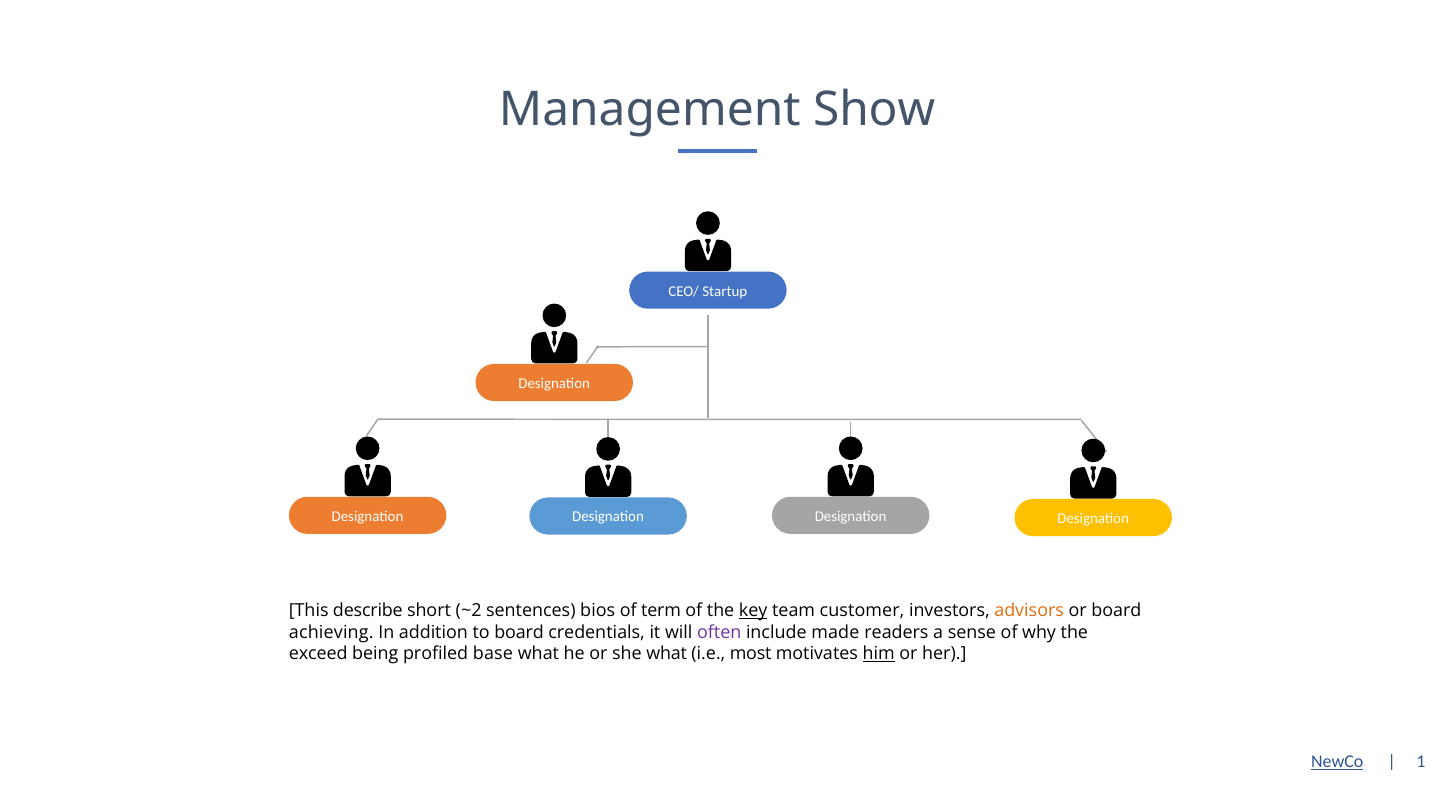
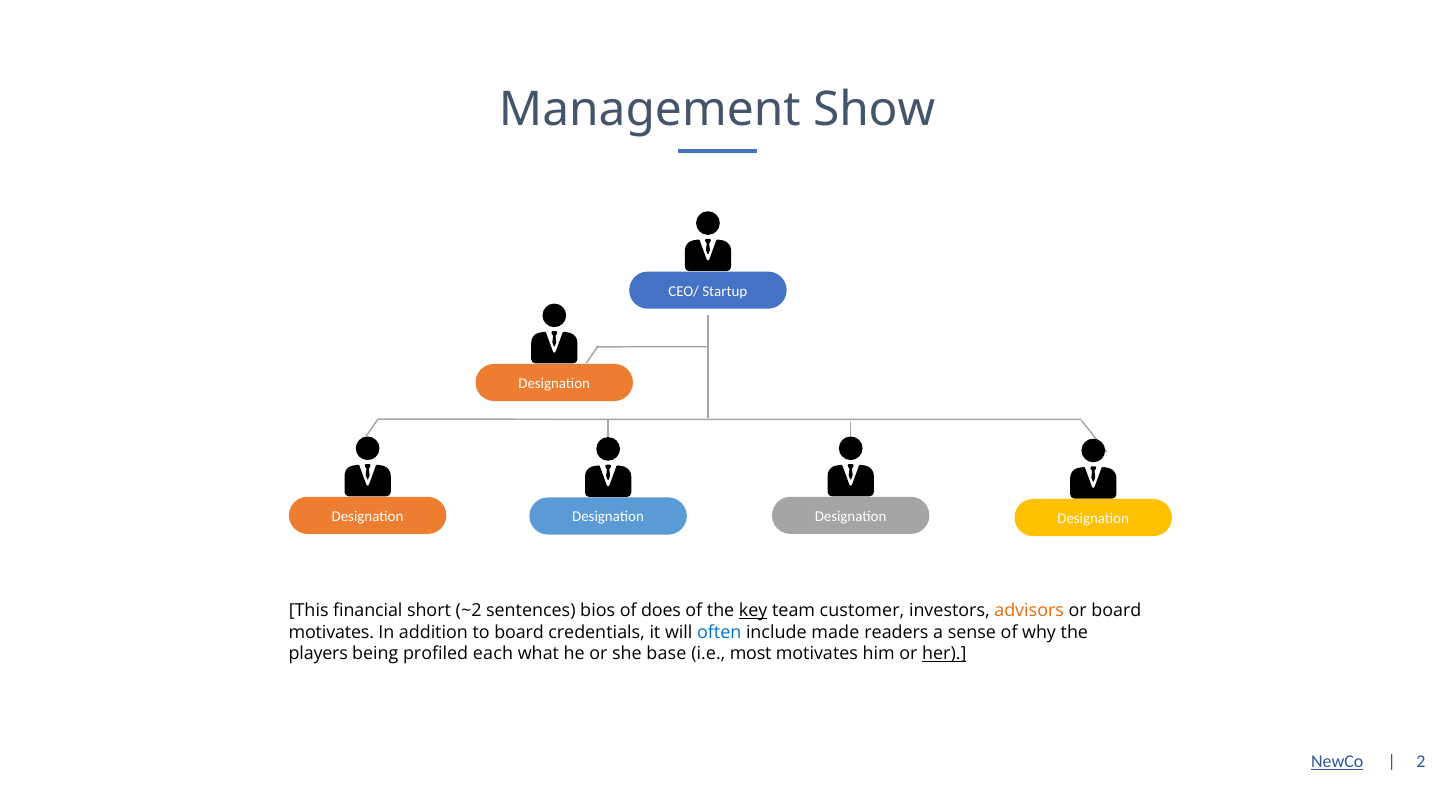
describe: describe -> financial
term: term -> does
achieving at (331, 632): achieving -> motivates
often colour: purple -> blue
exceed: exceed -> players
base: base -> each
she what: what -> base
him underline: present -> none
her underline: none -> present
1: 1 -> 2
